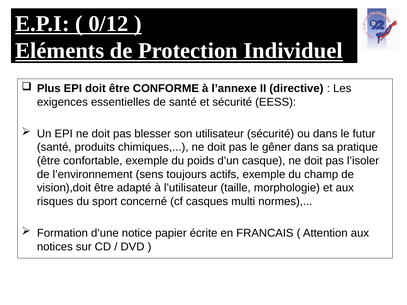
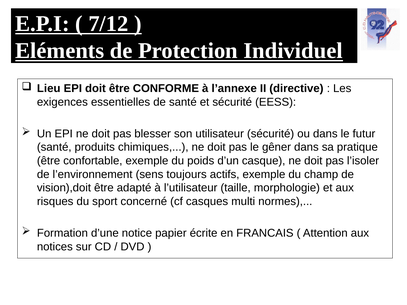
0/12: 0/12 -> 7/12
Plus: Plus -> Lieu
